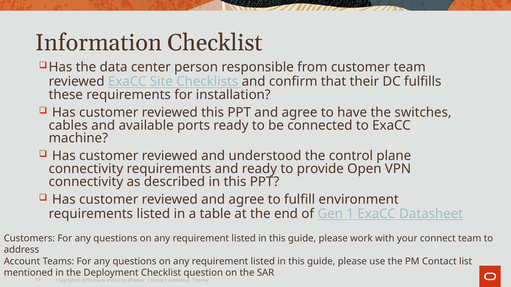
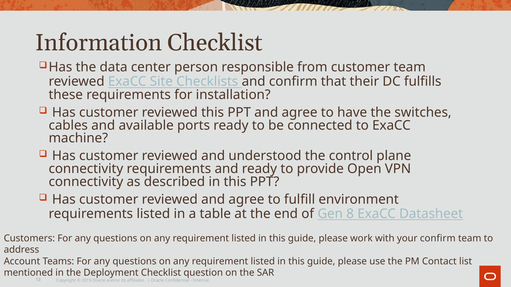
1: 1 -> 8
your connect: connect -> confirm
